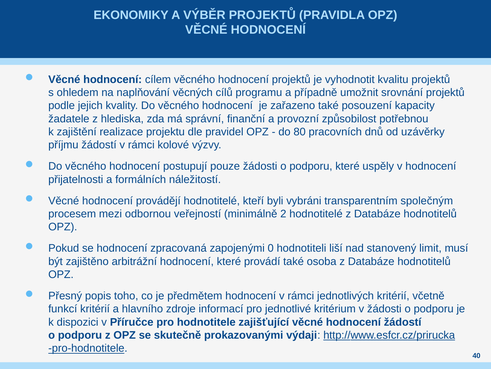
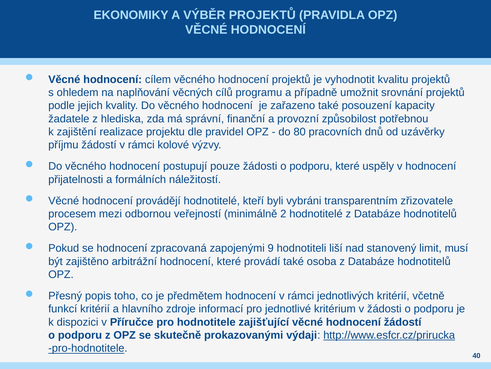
společným: společným -> zřizovatele
0: 0 -> 9
